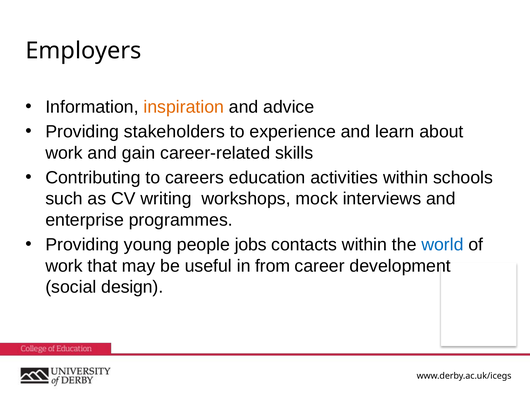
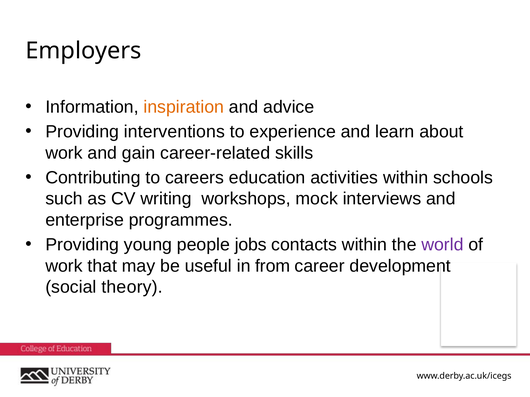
stakeholders: stakeholders -> interventions
world colour: blue -> purple
design: design -> theory
